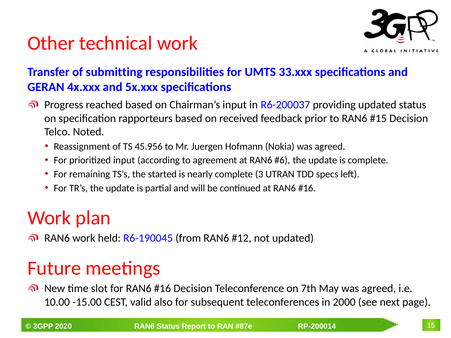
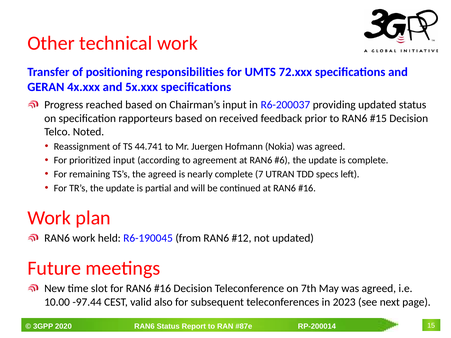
submitting: submitting -> positioning
33.xxx: 33.xxx -> 72.xxx
45.956: 45.956 -> 44.741
the started: started -> agreed
3: 3 -> 7
-15.00: -15.00 -> -97.44
2000: 2000 -> 2023
